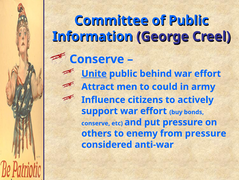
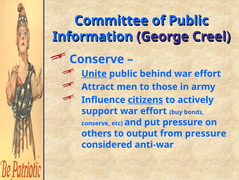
could: could -> those
citizens underline: none -> present
enemy: enemy -> output
